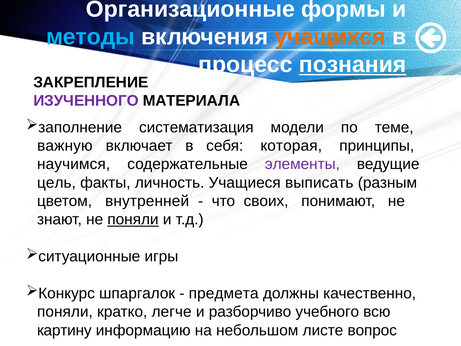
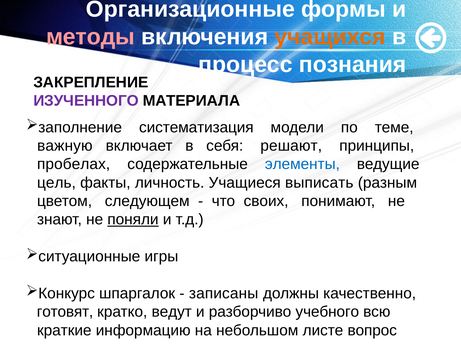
методы colour: light blue -> pink
познания underline: present -> none
которая: которая -> решают
научимся: научимся -> пробелах
элементы colour: purple -> blue
внутренней: внутренней -> следующем
предмета: предмета -> записаны
поняли at (65, 312): поняли -> готовят
легче: легче -> ведут
картину: картину -> краткие
